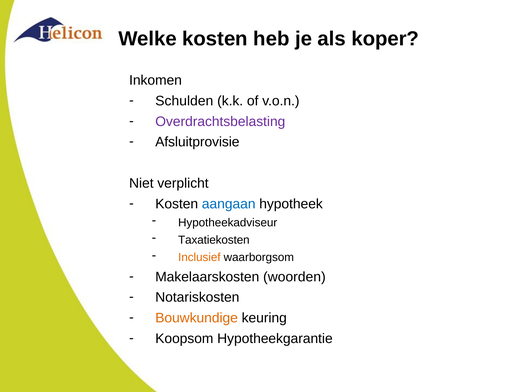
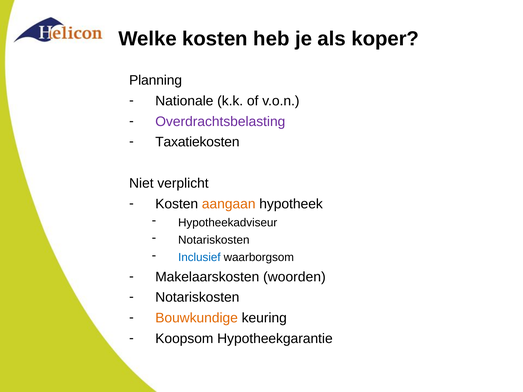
Inkomen: Inkomen -> Planning
Schulden: Schulden -> Nationale
Afsluitprovisie: Afsluitprovisie -> Taxatiekosten
aangaan colour: blue -> orange
Taxatiekosten at (214, 240): Taxatiekosten -> Notariskosten
Inclusief colour: orange -> blue
